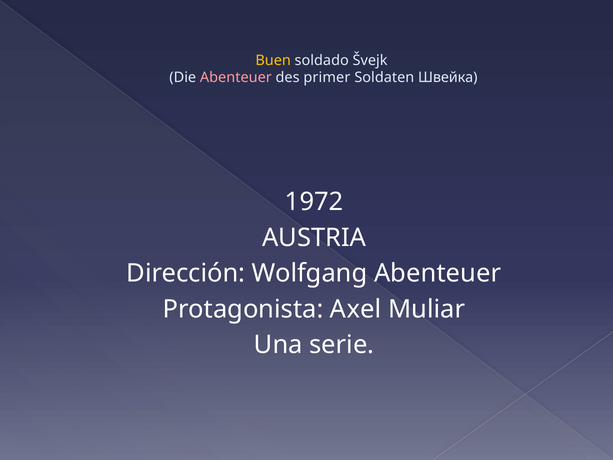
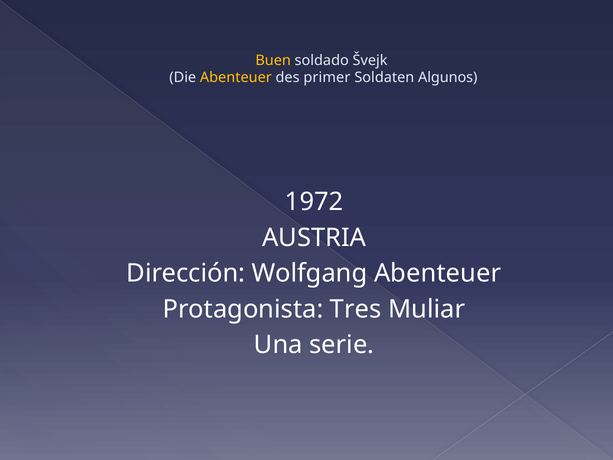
Abenteuer at (236, 78) colour: pink -> yellow
Швейка: Швейка -> Algunos
Axel: Axel -> Tres
